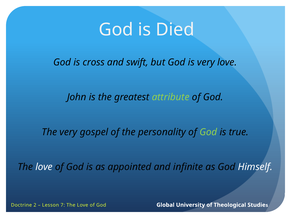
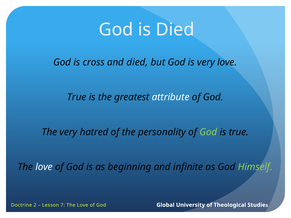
and swift: swift -> died
John at (77, 97): John -> True
attribute colour: light green -> white
gospel: gospel -> hatred
appointed: appointed -> beginning
Himself colour: white -> light green
